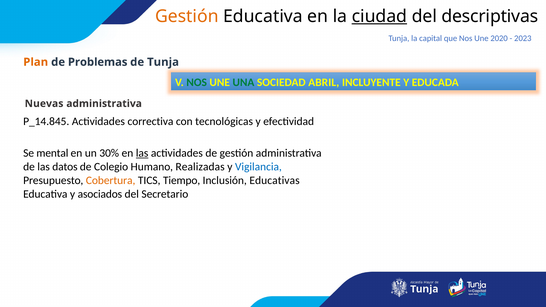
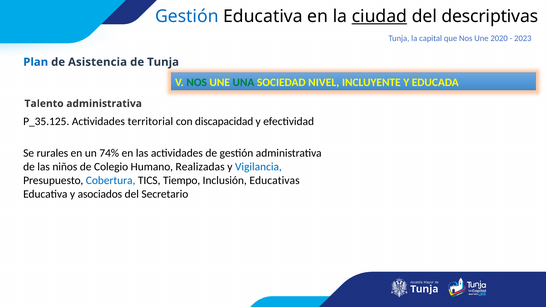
Gestión at (187, 16) colour: orange -> blue
Plan colour: orange -> blue
Problemas: Problemas -> Asistencia
ABRIL: ABRIL -> NIVEL
Nuevas: Nuevas -> Talento
P_14.845: P_14.845 -> P_35.125
correctiva: correctiva -> territorial
tecnológicas: tecnológicas -> discapacidad
mental: mental -> rurales
30%: 30% -> 74%
las at (142, 153) underline: present -> none
datos: datos -> niños
Cobertura colour: orange -> blue
